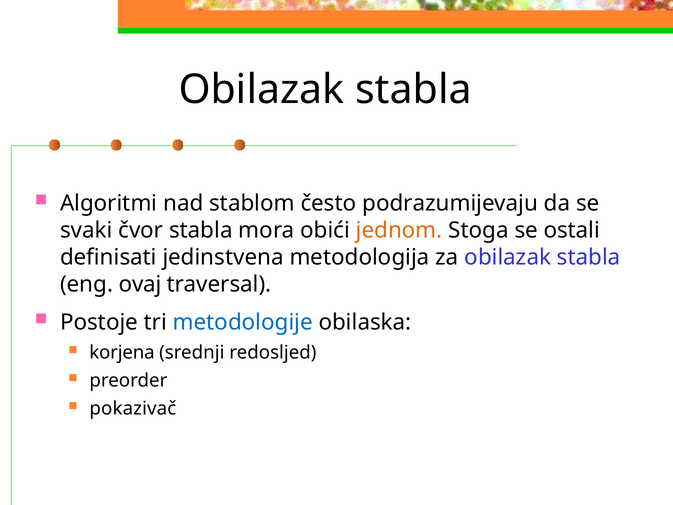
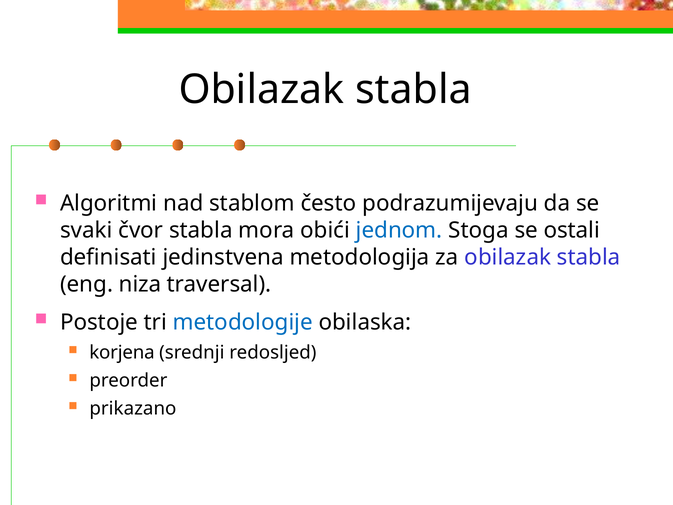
jednom colour: orange -> blue
ovaj: ovaj -> niza
pokazivač: pokazivač -> prikazano
